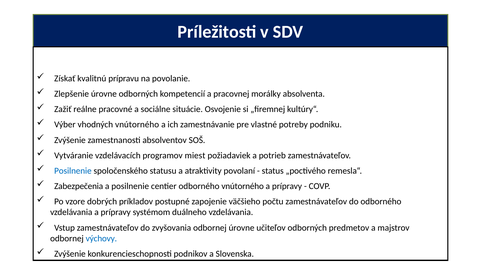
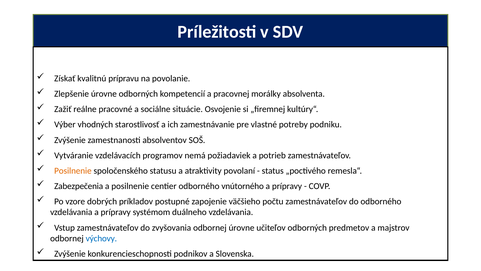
vhodných vnútorného: vnútorného -> starostlivosť
miest: miest -> nemá
Posilnenie at (73, 170) colour: blue -> orange
